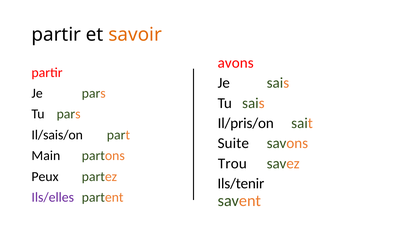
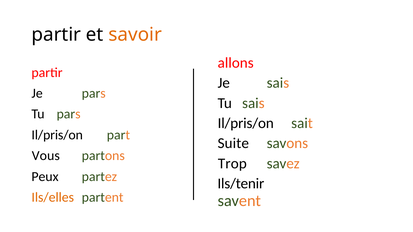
avons: avons -> allons
Il/sais/on at (57, 135): Il/sais/on -> Il/pris/on
Main: Main -> Vous
Trou: Trou -> Trop
Ils/elles colour: purple -> orange
